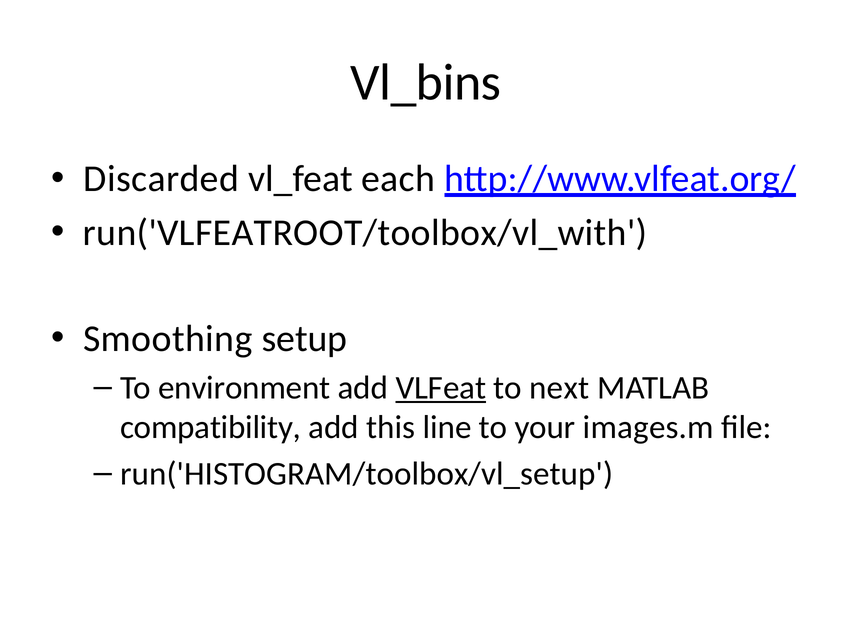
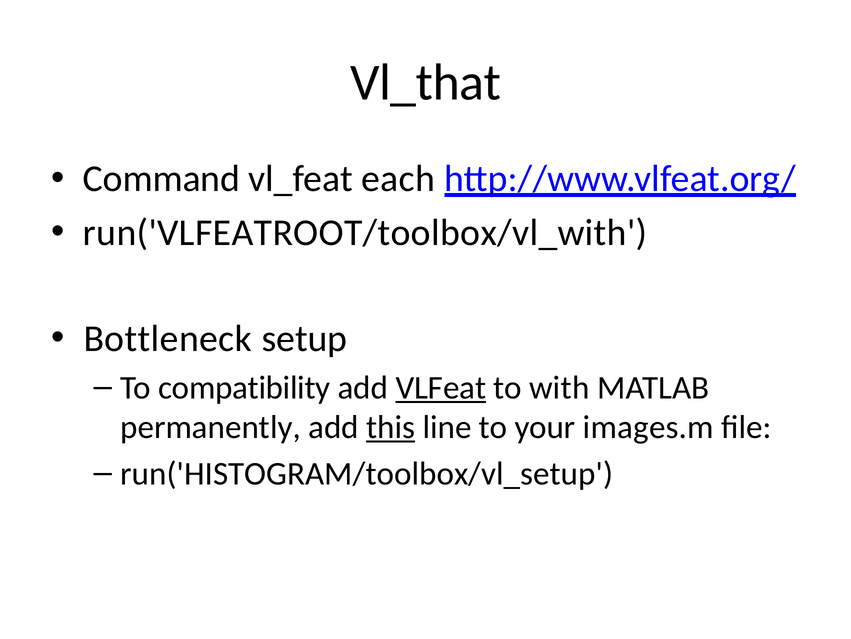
Vl_bins: Vl_bins -> Vl_that
Discarded: Discarded -> Command
Smoothing: Smoothing -> Bottleneck
environment: environment -> compatibility
next: next -> with
compatibility: compatibility -> permanently
this underline: none -> present
